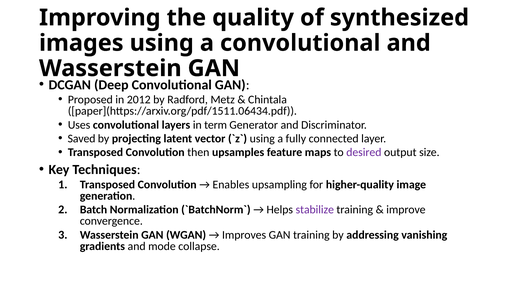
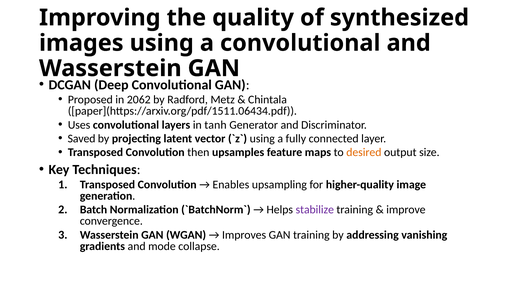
2012: 2012 -> 2062
term: term -> tanh
desired colour: purple -> orange
